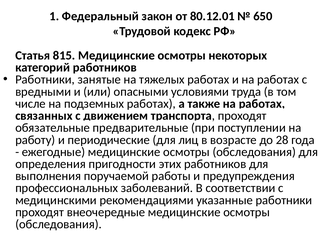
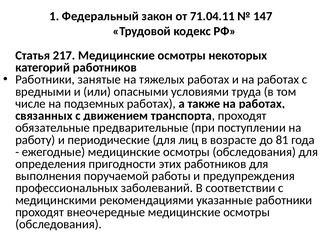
80.12.01: 80.12.01 -> 71.04.11
650: 650 -> 147
815: 815 -> 217
28: 28 -> 81
